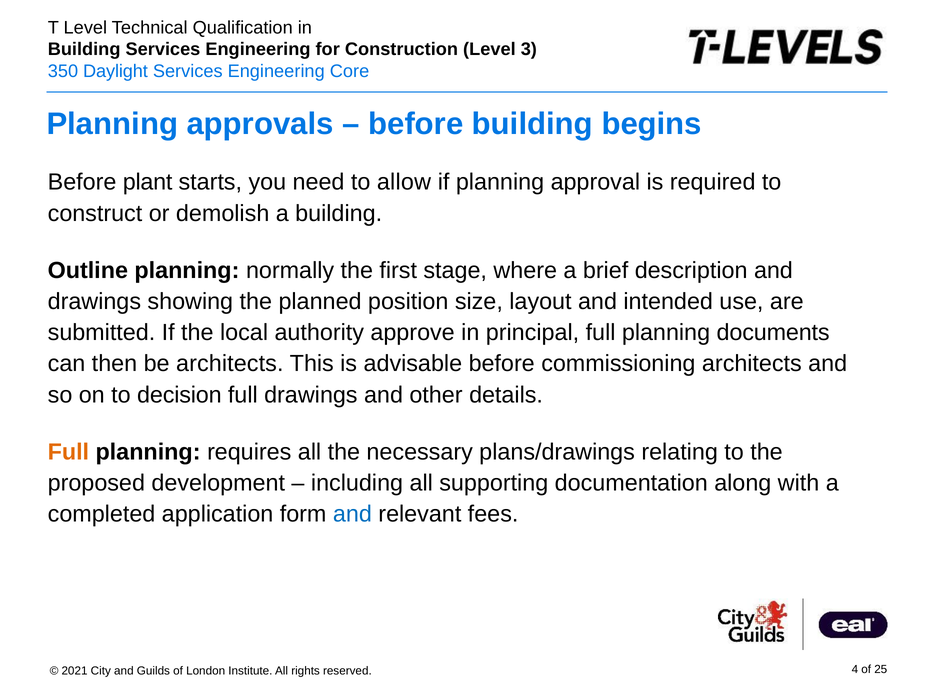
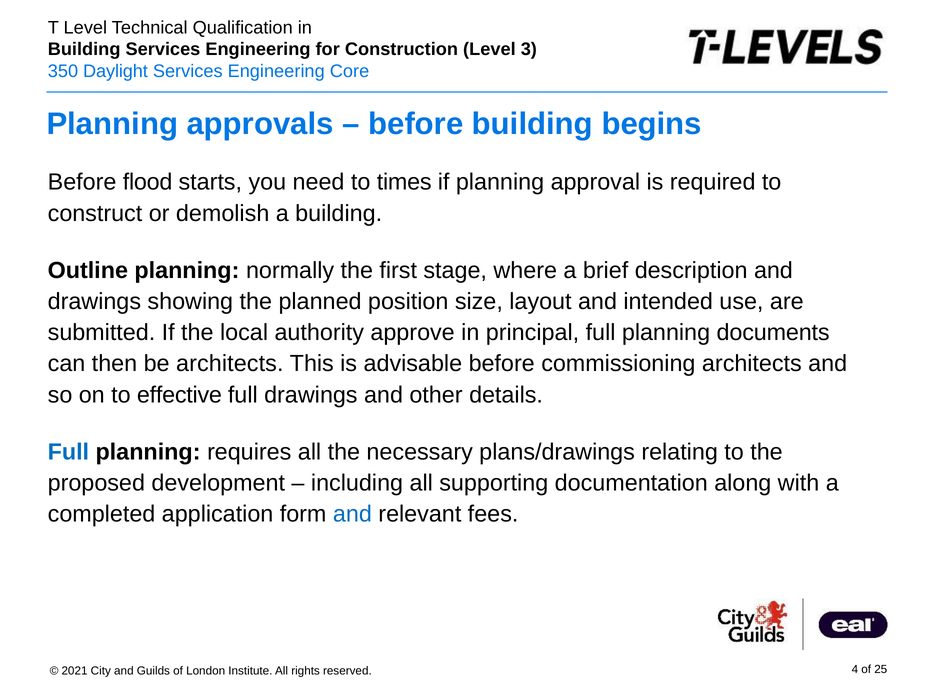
plant: plant -> flood
allow: allow -> times
decision: decision -> effective
Full at (68, 452) colour: orange -> blue
